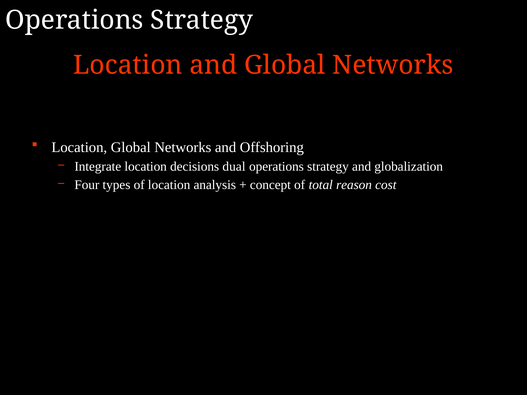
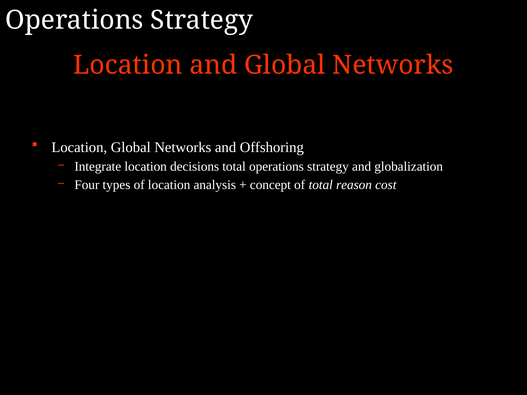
decisions dual: dual -> total
